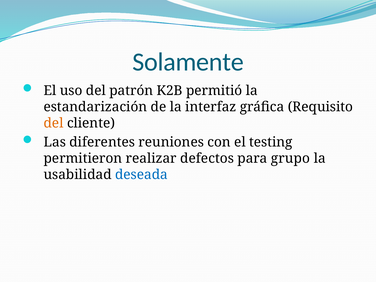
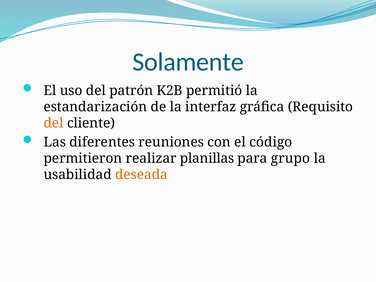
testing: testing -> código
defectos: defectos -> planillas
deseada colour: blue -> orange
